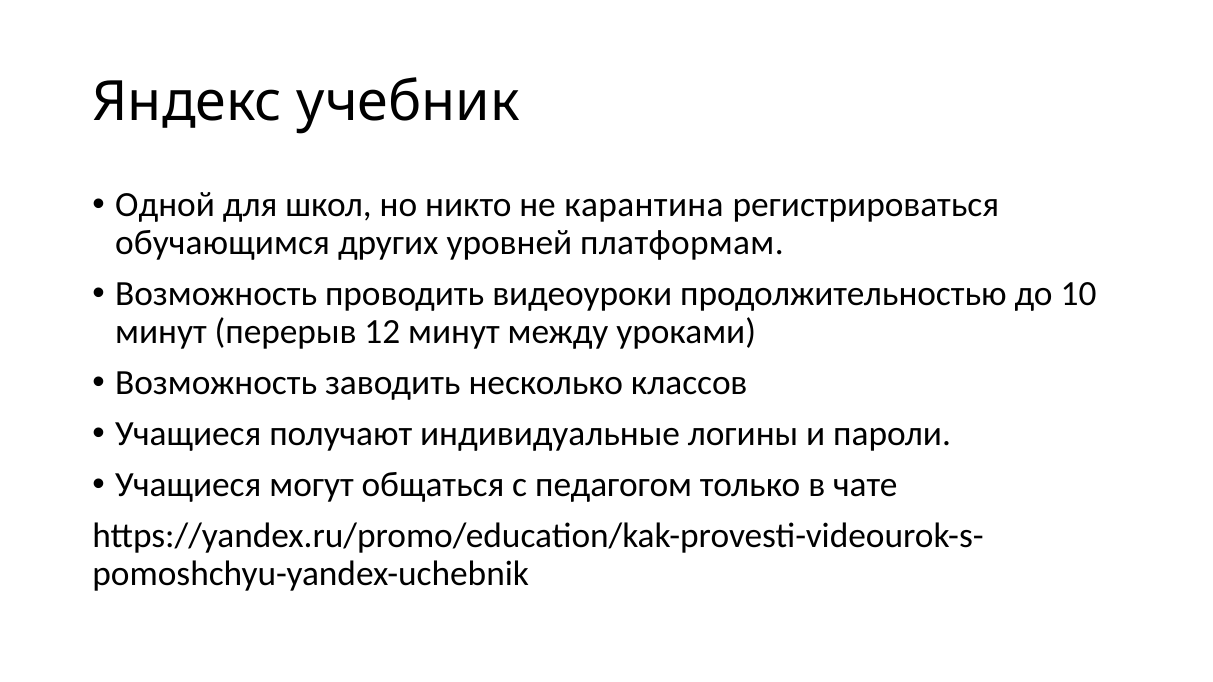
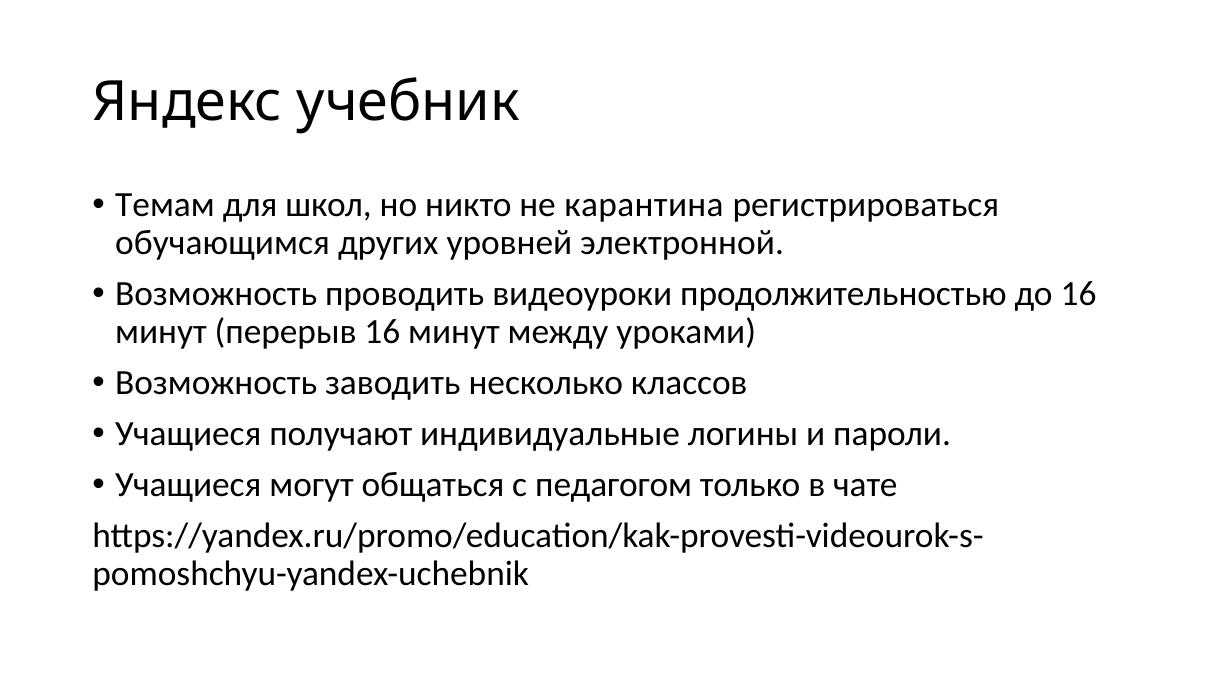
Одной: Одной -> Темам
платформам: платформам -> электронной
до 10: 10 -> 16
перерыв 12: 12 -> 16
